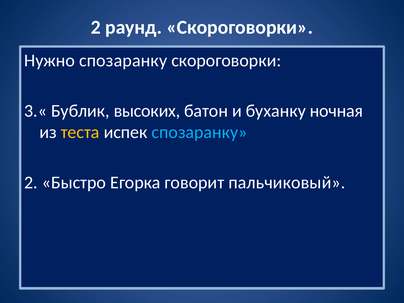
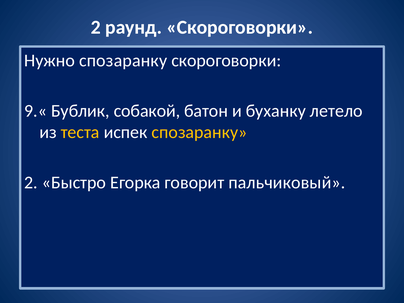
3.«: 3.« -> 9.«
высоких: высоких -> собакой
ночная: ночная -> летело
спозаранку at (200, 132) colour: light blue -> yellow
